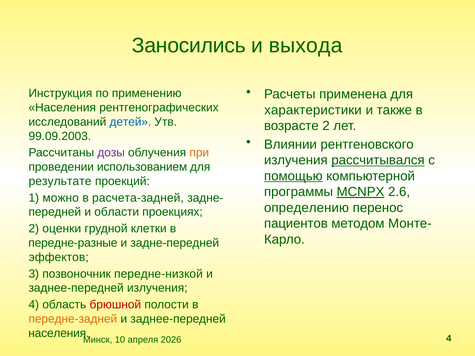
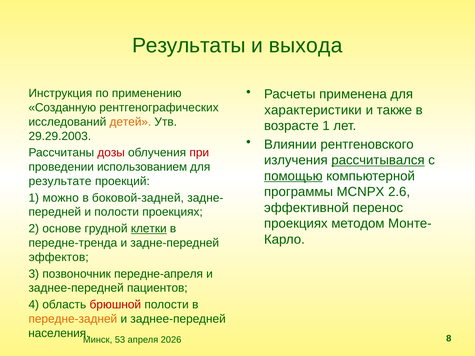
Заносились: Заносились -> Результаты
Населения at (62, 108): Населения -> Созданную
детей colour: blue -> orange
возрасте 2: 2 -> 1
99.09.2003: 99.09.2003 -> 29.29.2003
дозы colour: purple -> red
при colour: orange -> red
MCNPX underline: present -> none
расчета-задней: расчета-задней -> боковой-задней
определению: определению -> эффективной
и области: области -> полости
пациентов at (296, 224): пациентов -> проекциях
оценки: оценки -> основе
клетки underline: none -> present
передне-разные: передне-разные -> передне-тренда
передне-низкой: передне-низкой -> передне-апреля
заднее-передней излучения: излучения -> пациентов
10: 10 -> 53
2026 4: 4 -> 8
